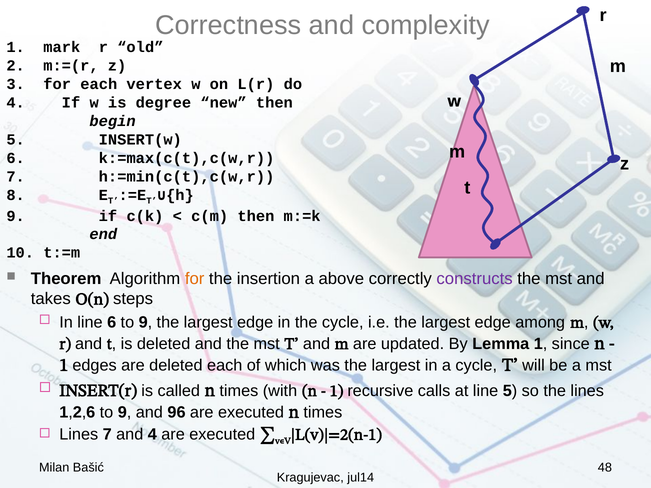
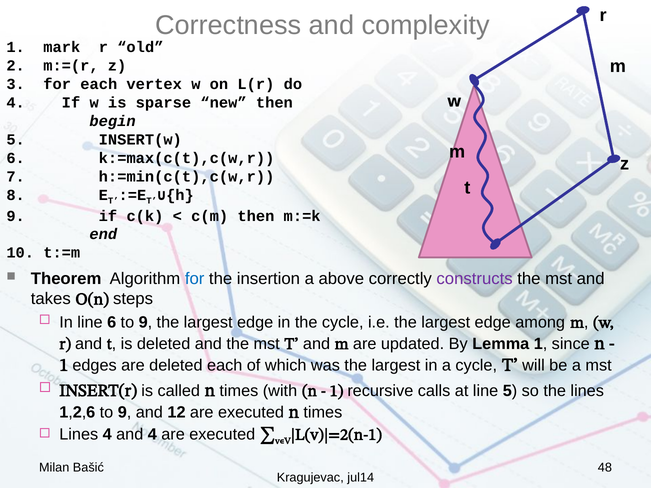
degree: degree -> sparse
for at (195, 279) colour: orange -> blue
96: 96 -> 12
Lines 7: 7 -> 4
